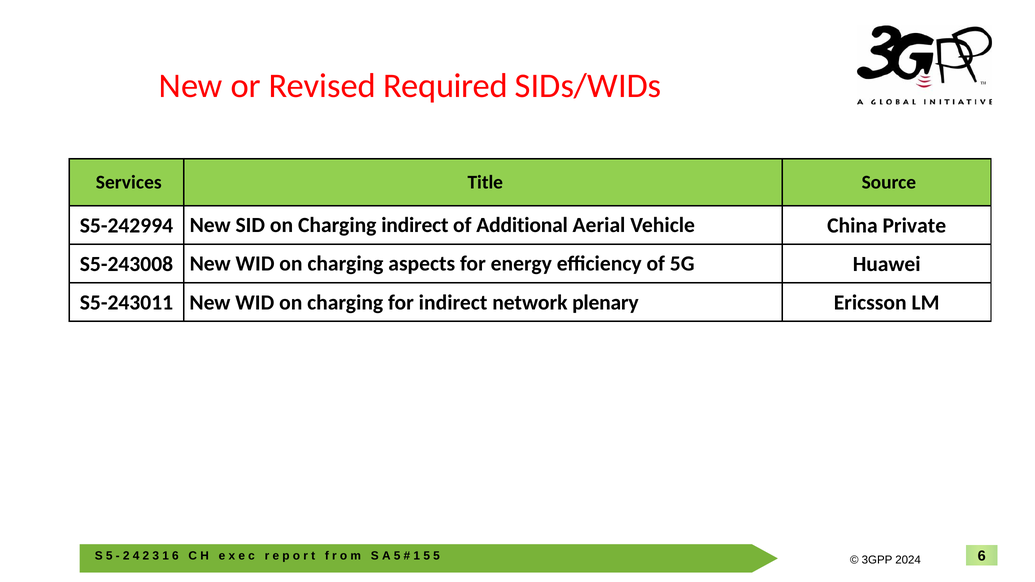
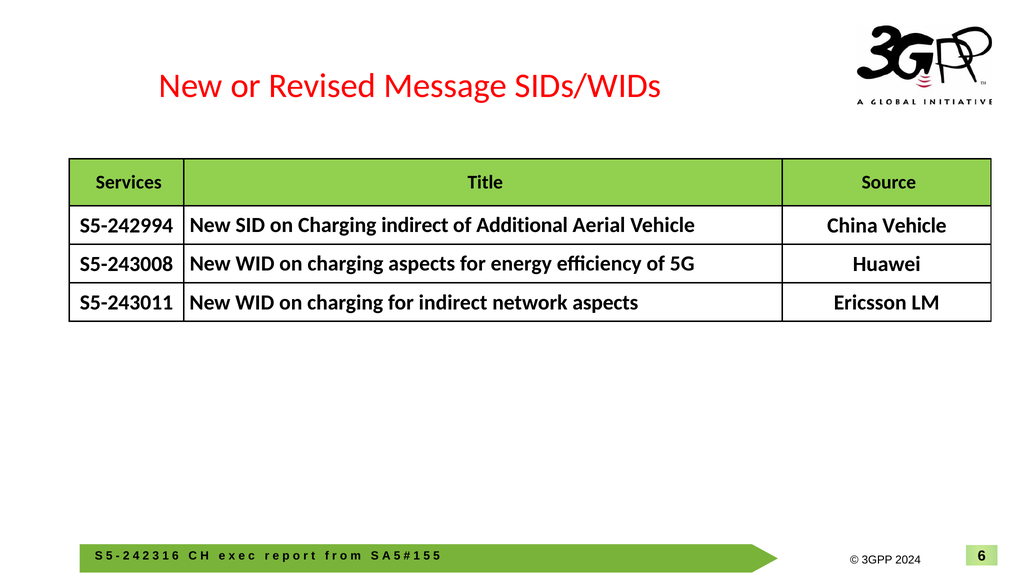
Required: Required -> Message
China Private: Private -> Vehicle
plenary at (605, 303): plenary -> aspects
